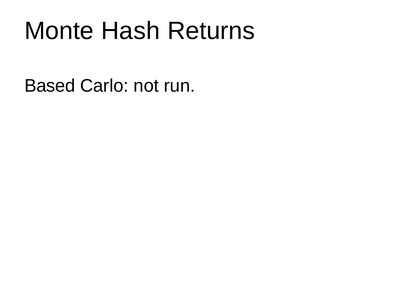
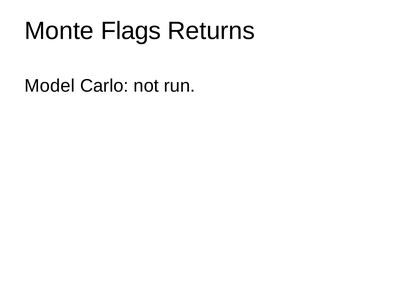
Hash: Hash -> Flags
Based: Based -> Model
